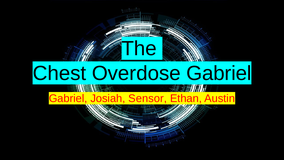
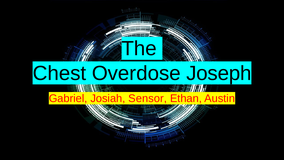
Overdose Gabriel: Gabriel -> Joseph
